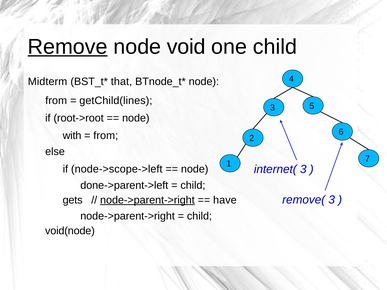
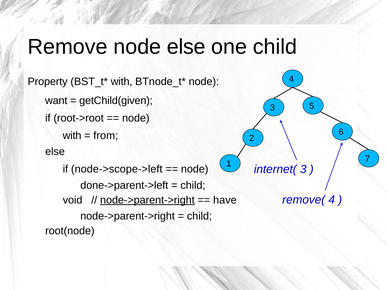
Remove underline: present -> none
node void: void -> else
Midterm: Midterm -> Property
that at (121, 82): that -> with
from at (56, 101): from -> want
getChild(lines: getChild(lines -> getChild(given
remove( 3: 3 -> 4
gets: gets -> void
void(node: void(node -> root(node
